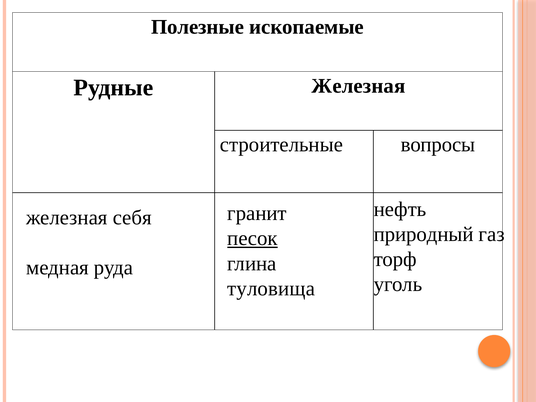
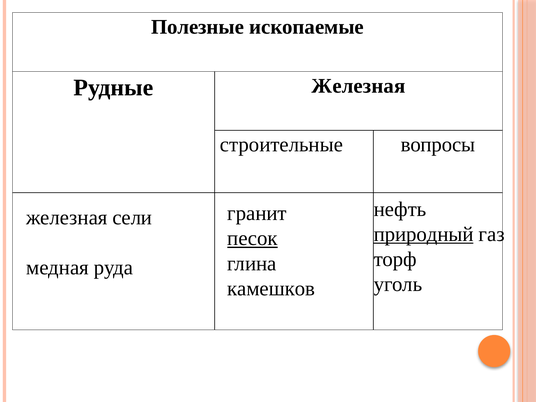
себя: себя -> сели
природный underline: none -> present
туловища: туловища -> камешков
